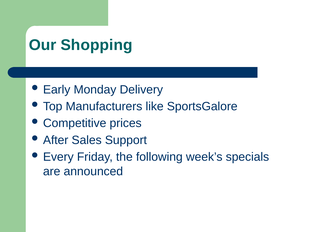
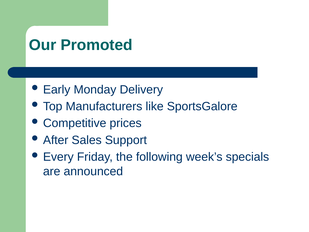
Shopping: Shopping -> Promoted
